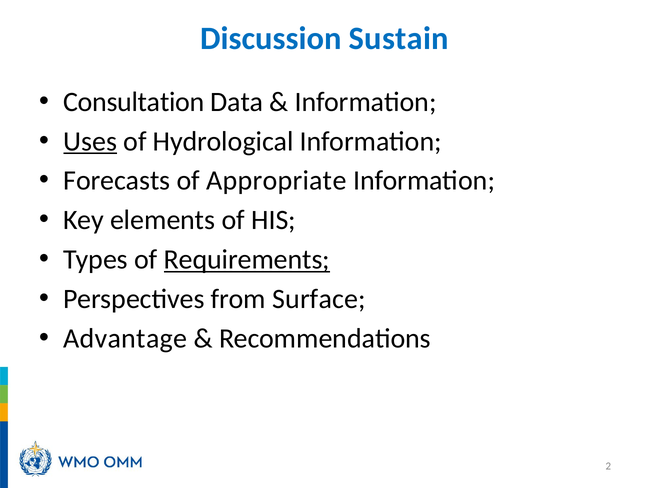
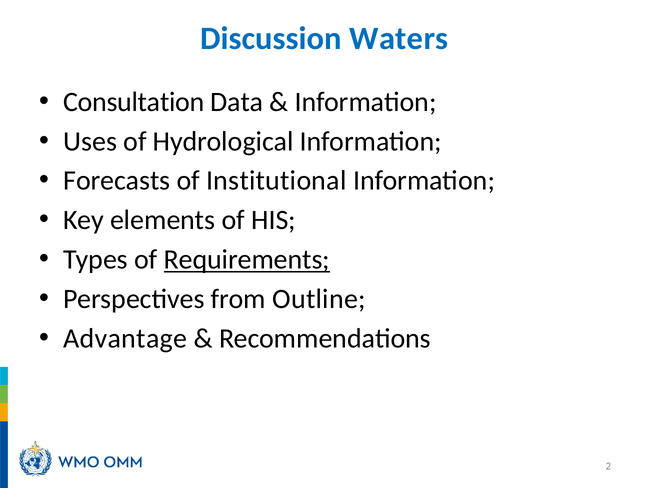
Sustain: Sustain -> Waters
Uses underline: present -> none
Appropriate: Appropriate -> Institutional
Surface: Surface -> Outline
